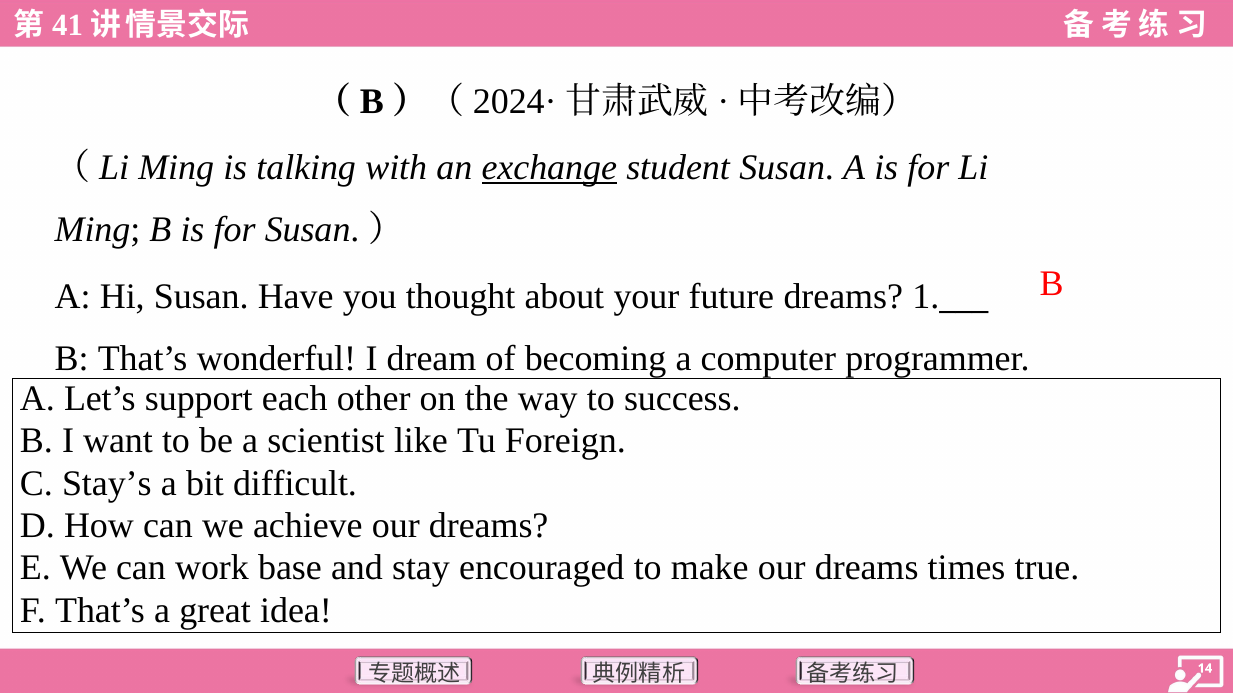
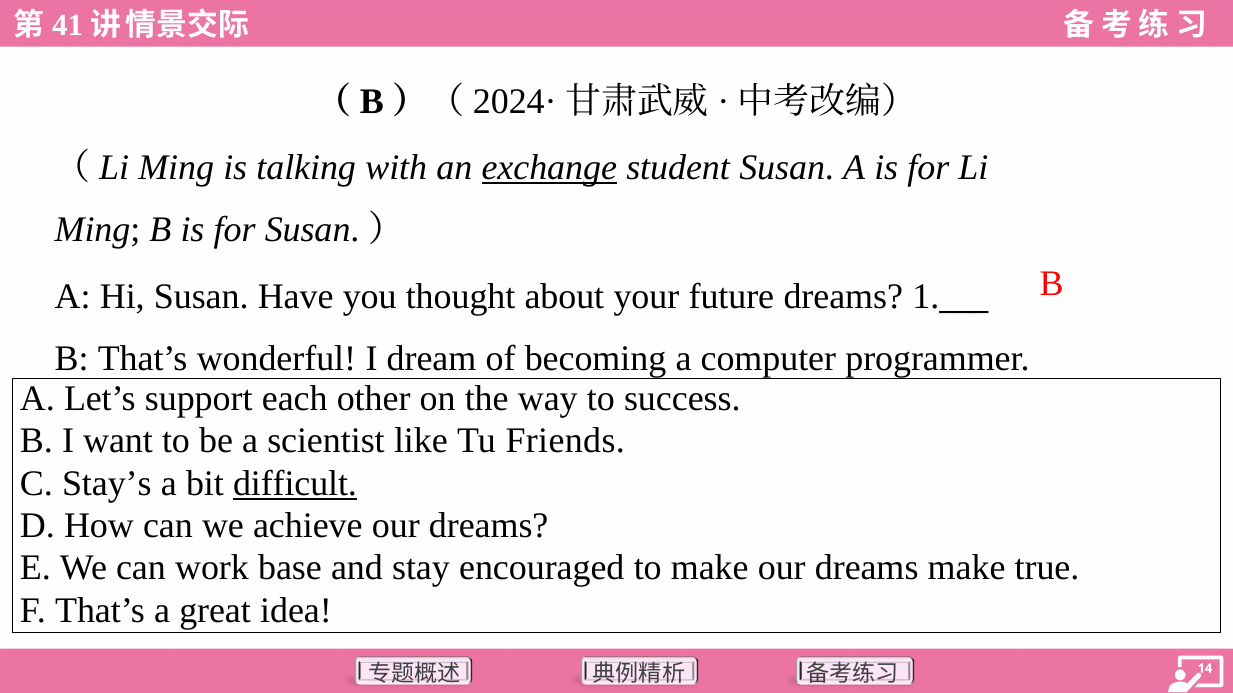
Foreign: Foreign -> Friends
difficult underline: none -> present
dreams times: times -> make
